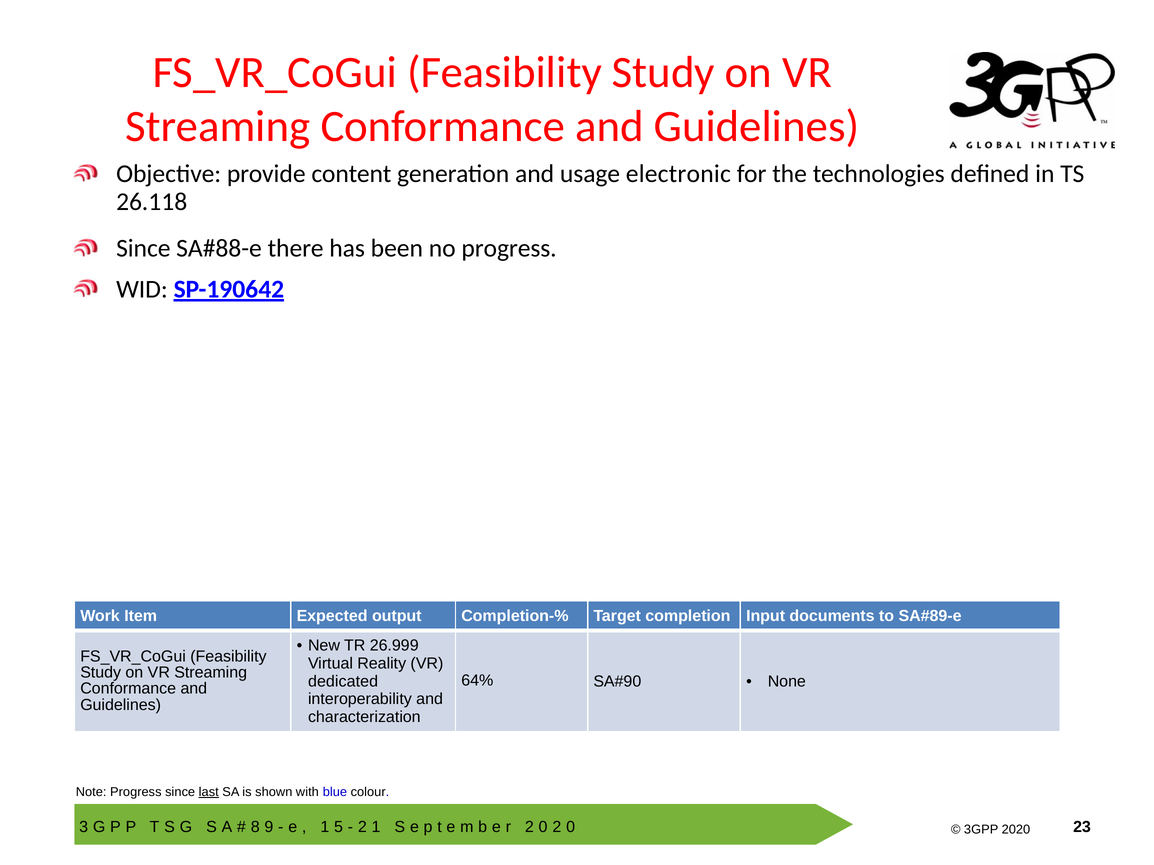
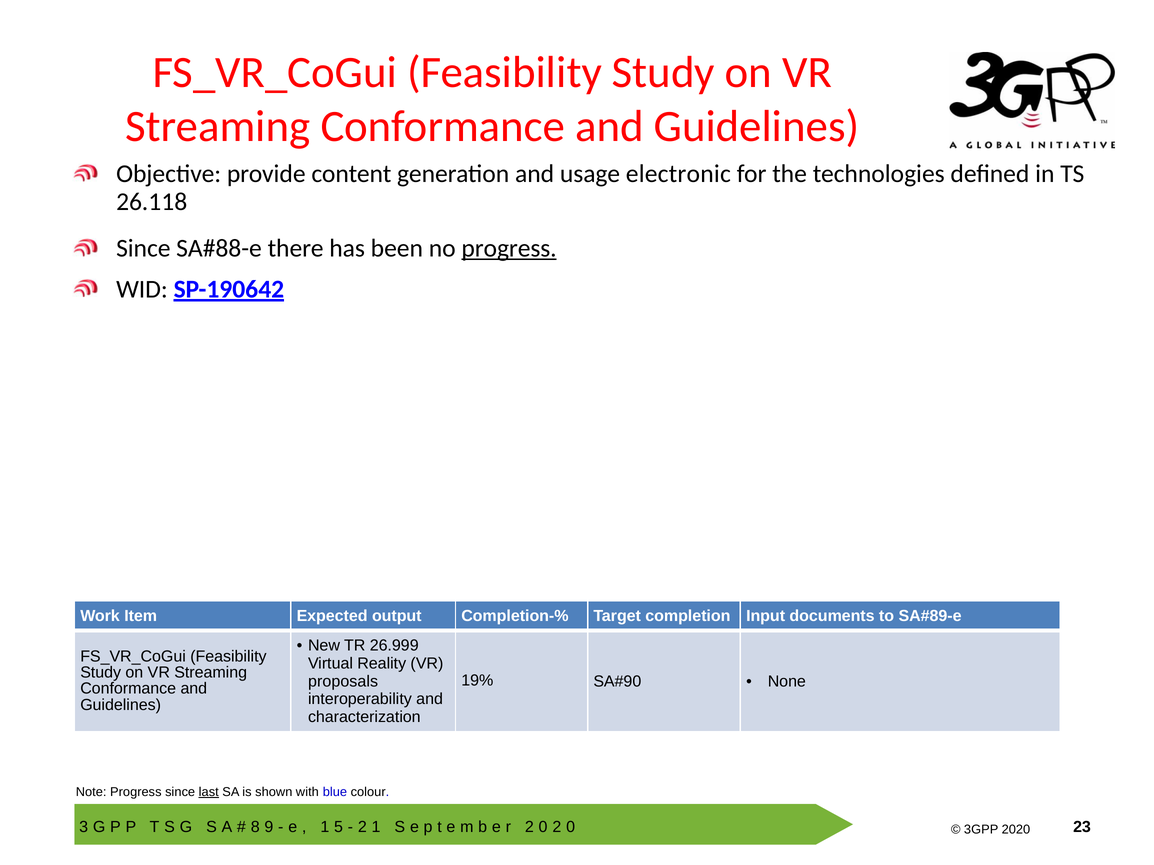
progress at (509, 249) underline: none -> present
64%: 64% -> 19%
dedicated: dedicated -> proposals
